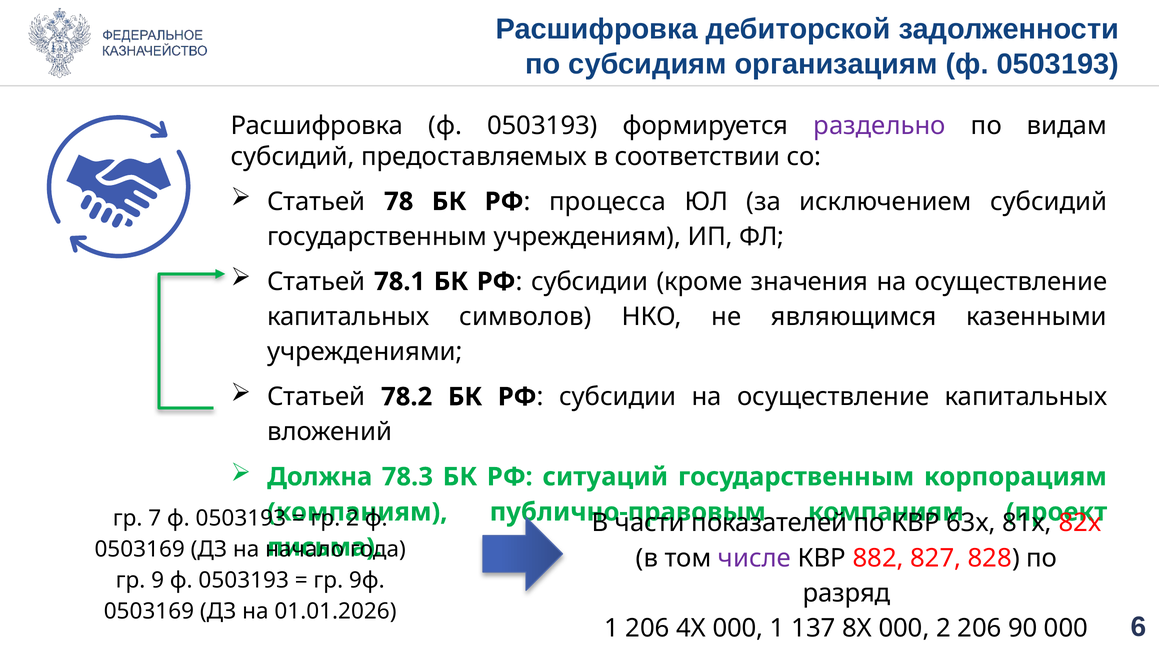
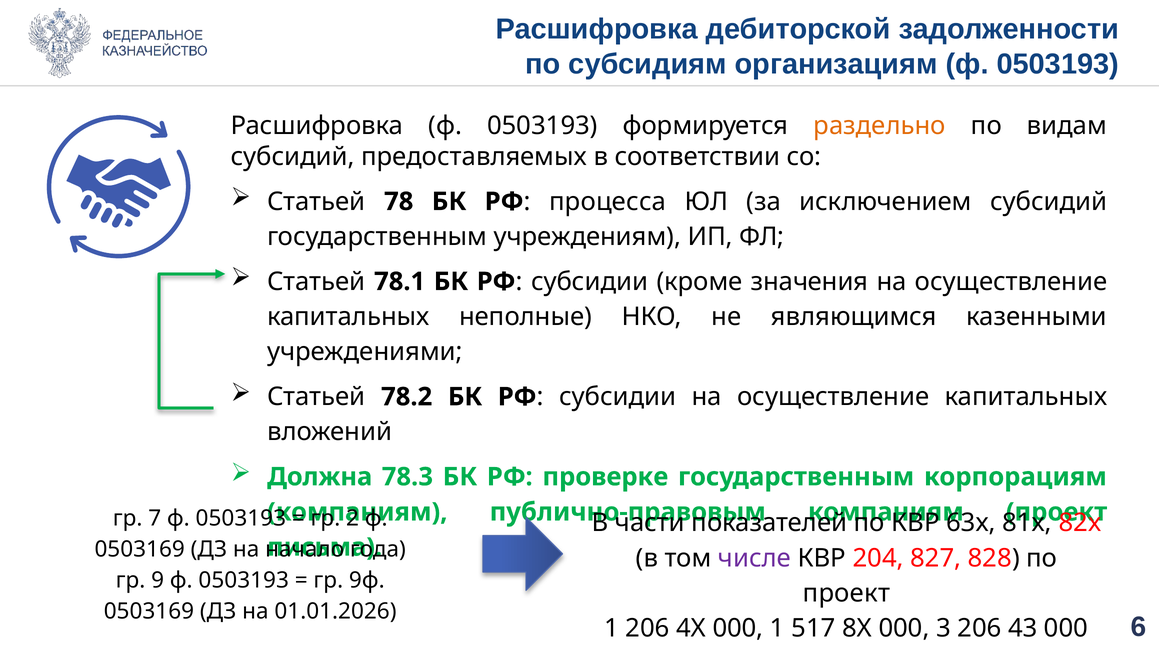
раздельно colour: purple -> orange
символов: символов -> неполные
ситуаций: ситуаций -> проверке
882: 882 -> 204
разряд at (847, 593): разряд -> проект
137: 137 -> 517
000 2: 2 -> 3
90: 90 -> 43
